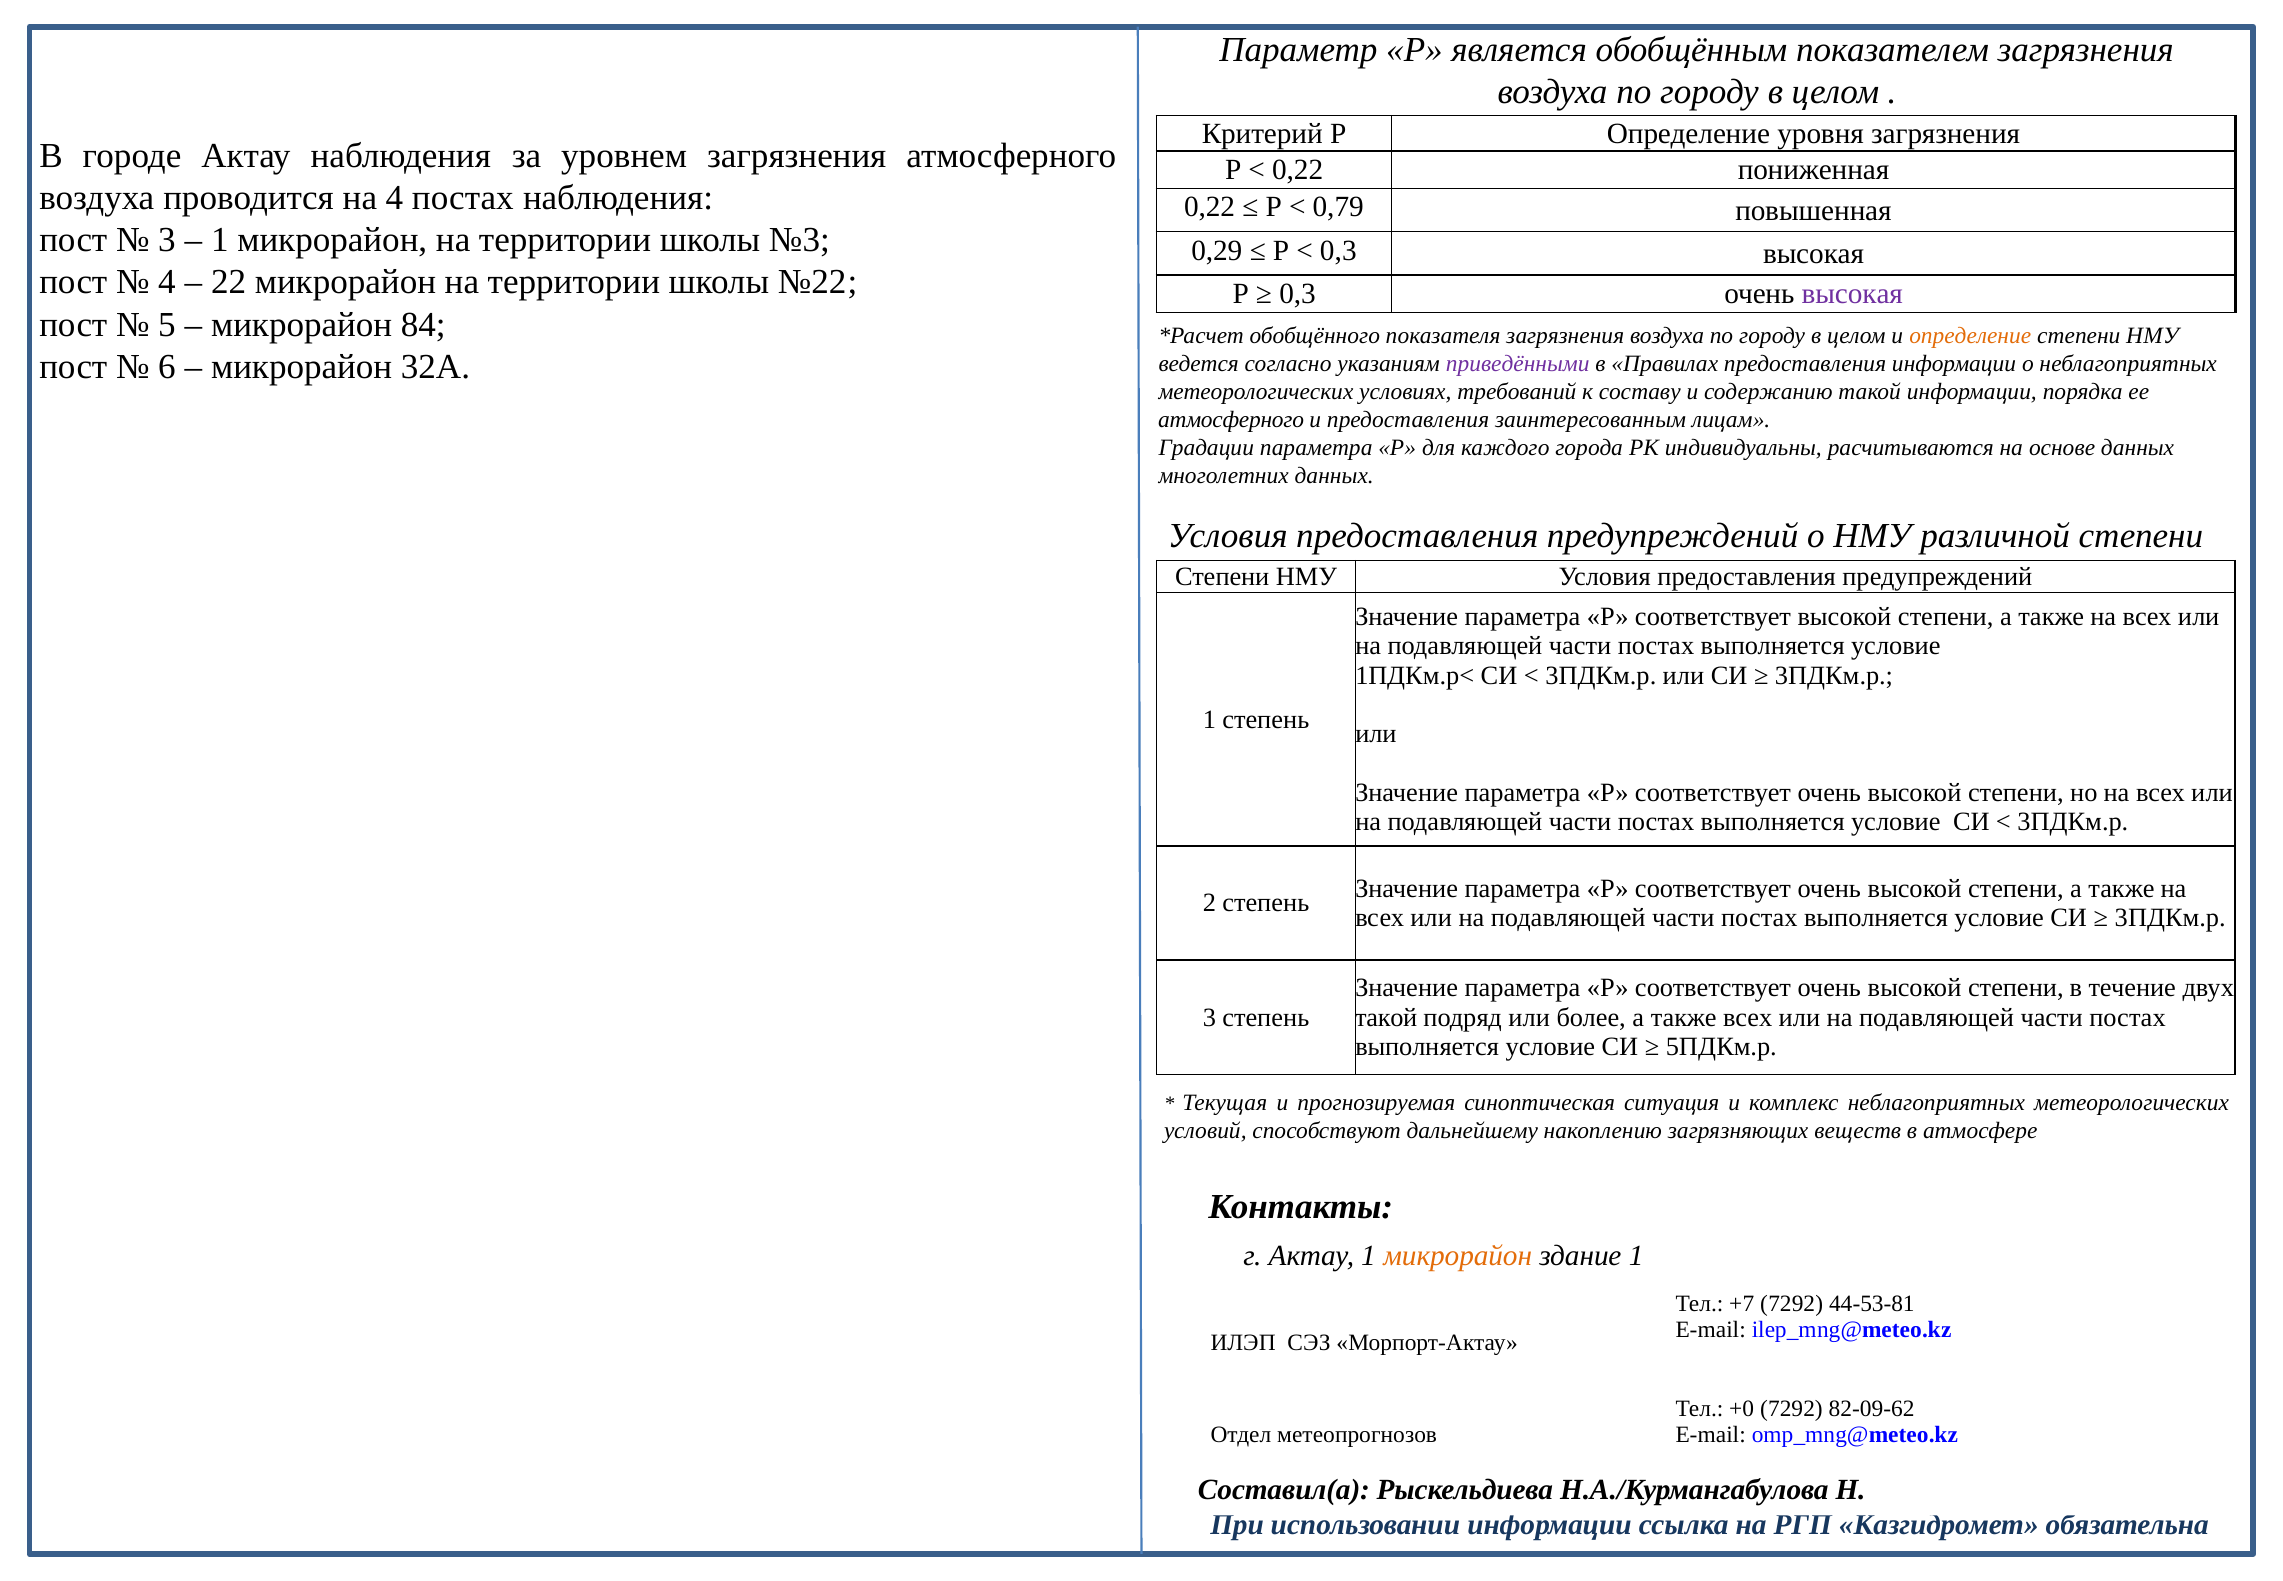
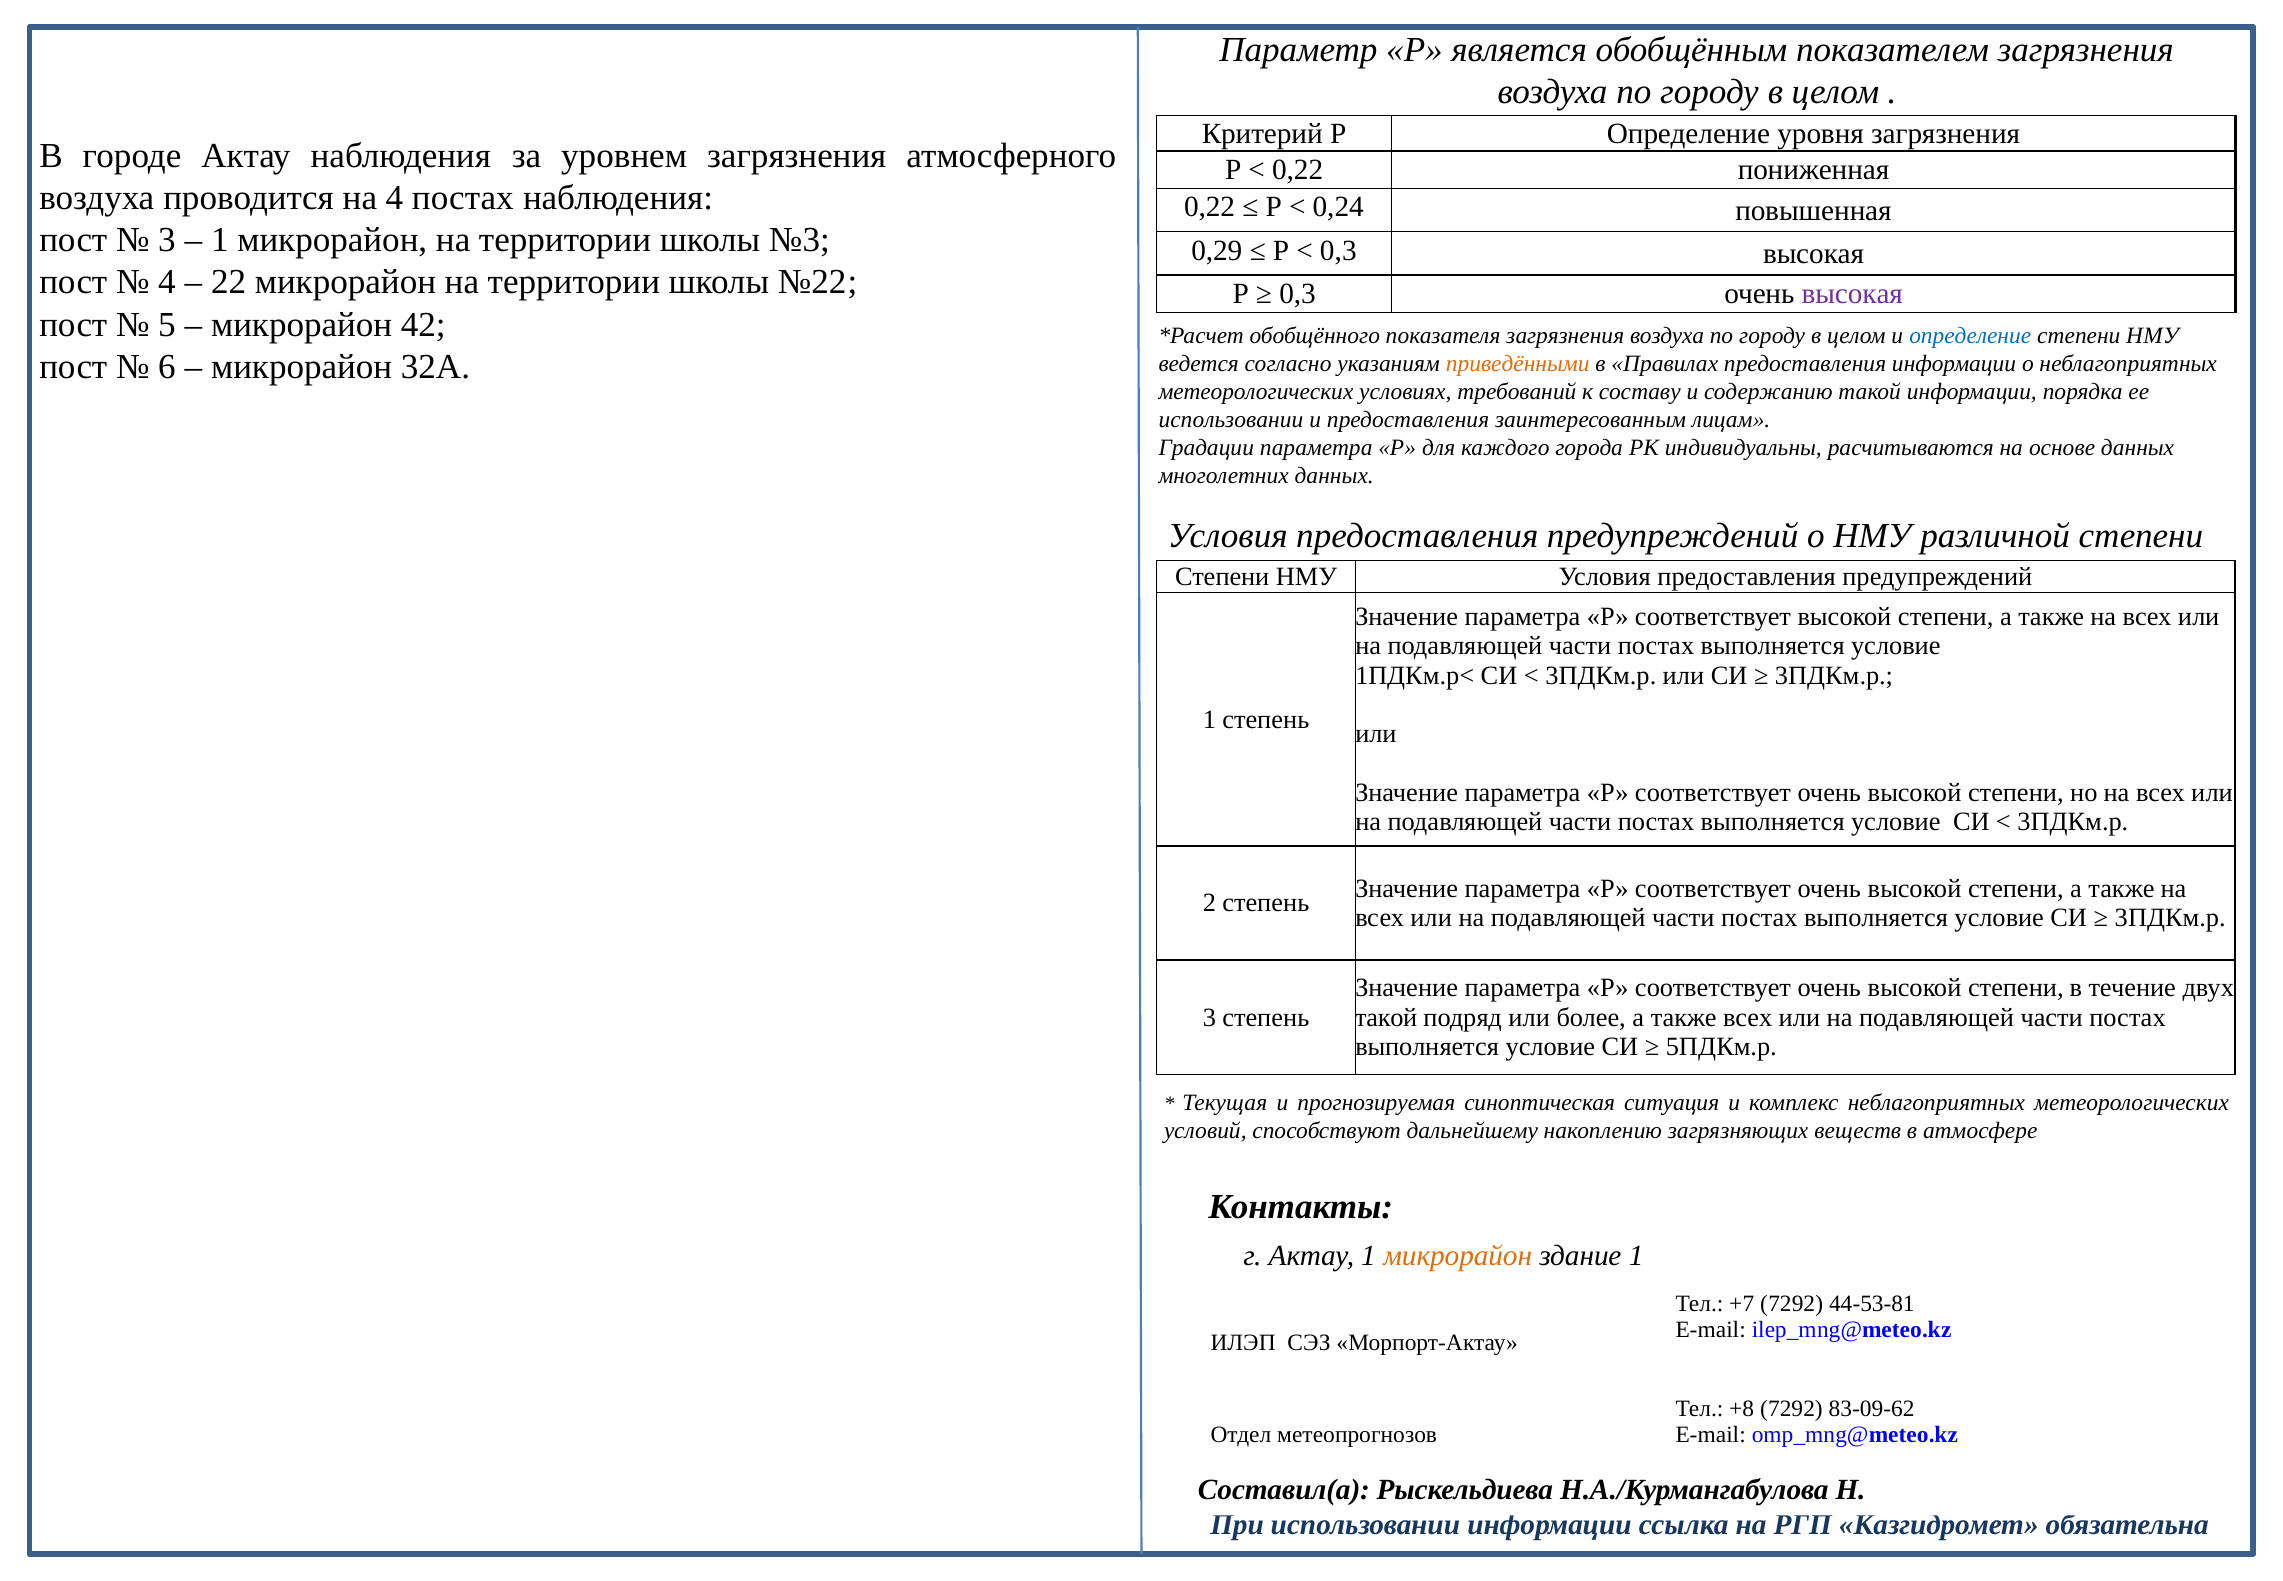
0,79: 0,79 -> 0,24
84: 84 -> 42
определение at (1970, 335) colour: orange -> blue
приведёнными colour: purple -> orange
атмосферного at (1231, 419): атмосферного -> использовании
+0: +0 -> +8
82-09-62: 82-09-62 -> 83-09-62
